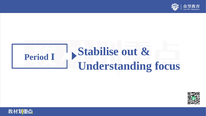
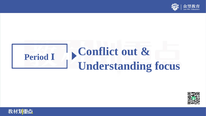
Stabilise: Stabilise -> Conflict
